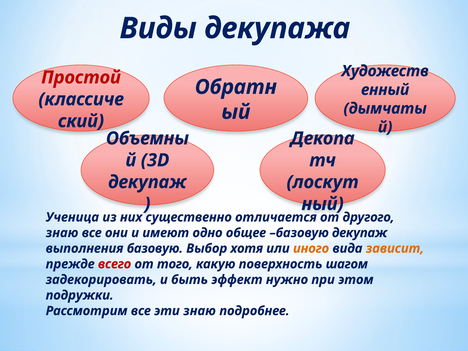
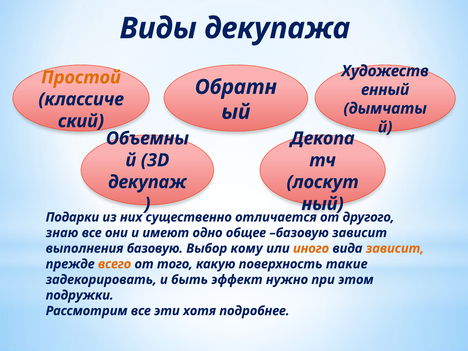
Простой colour: red -> orange
Ученица: Ученица -> Подарки
базовую декупаж: декупаж -> зависит
хотя: хотя -> кому
всего colour: red -> orange
шагом: шагом -> такие
эти знаю: знаю -> хотя
